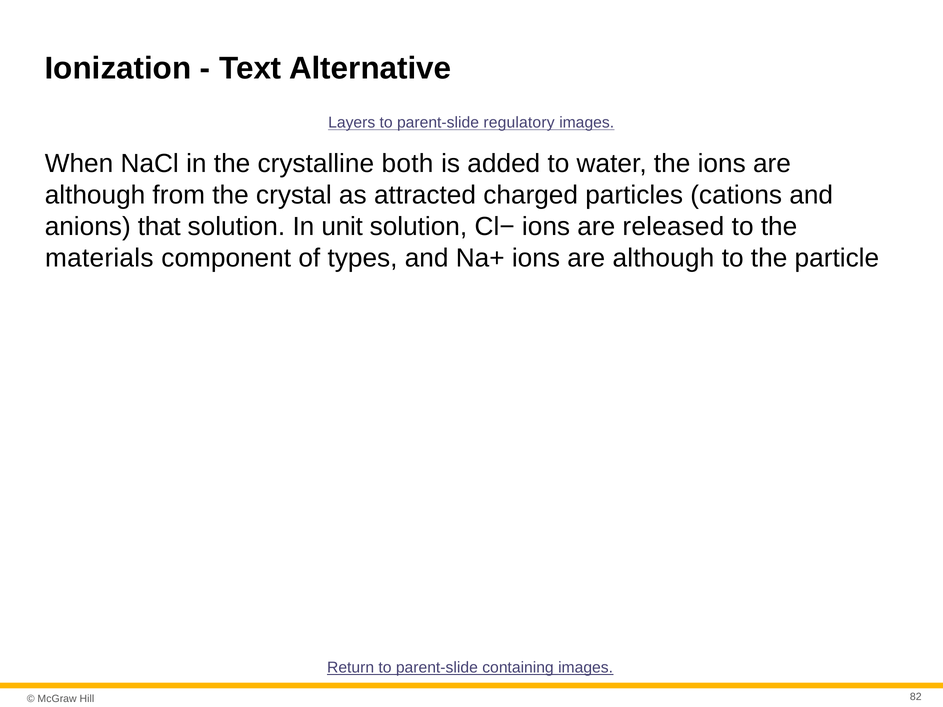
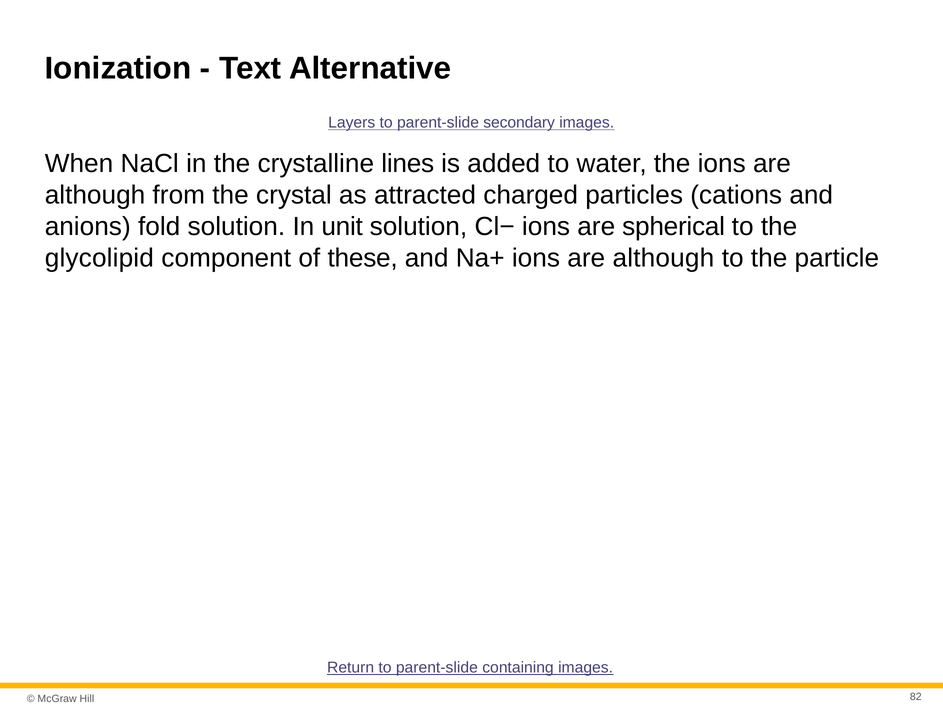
regulatory: regulatory -> secondary
both: both -> lines
that: that -> fold
released: released -> spherical
materials: materials -> glycolipid
types: types -> these
